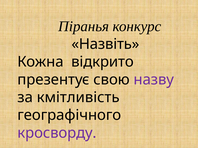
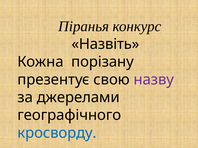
відкрито: відкрито -> порізану
кмітливість: кмітливість -> джерелами
кросворду colour: purple -> blue
